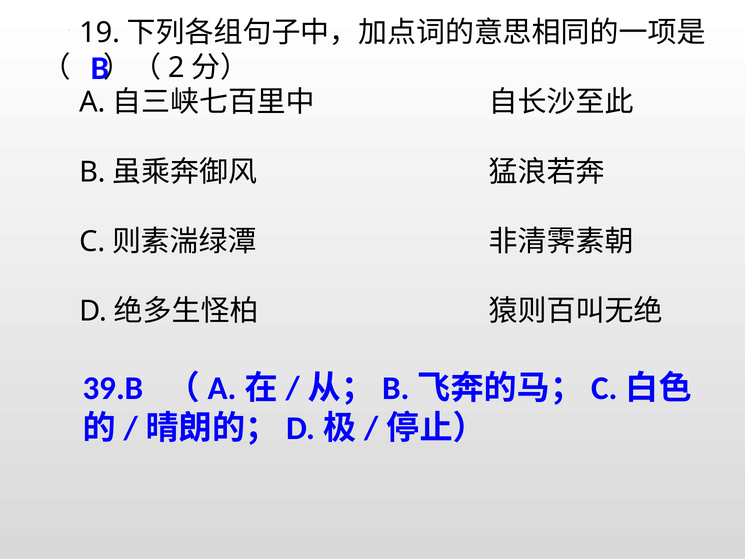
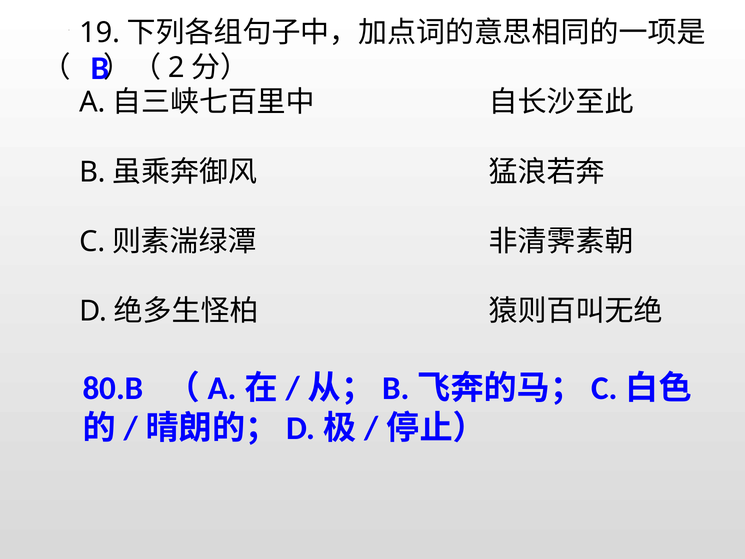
39.B: 39.B -> 80.B
